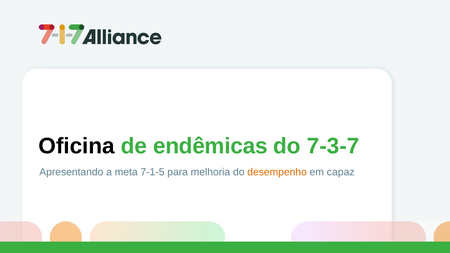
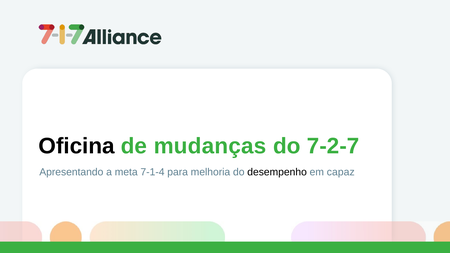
endêmicas: endêmicas -> mudanças
7-3-7: 7-3-7 -> 7-2-7
7-1-5: 7-1-5 -> 7-1-4
desempenho colour: orange -> black
